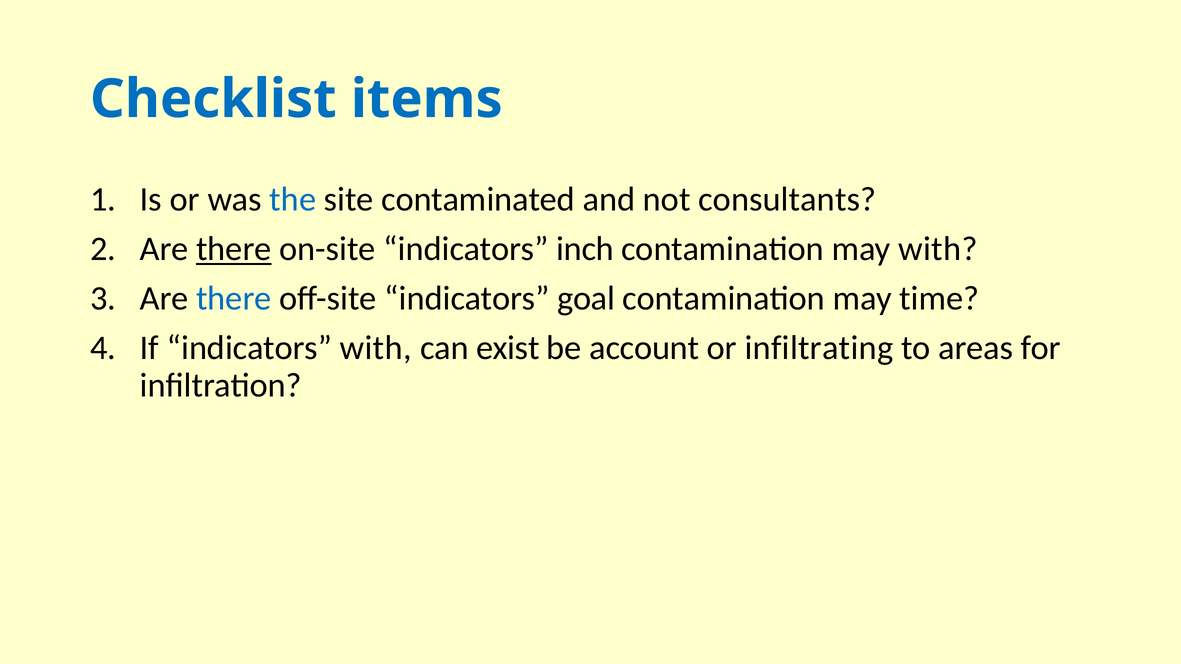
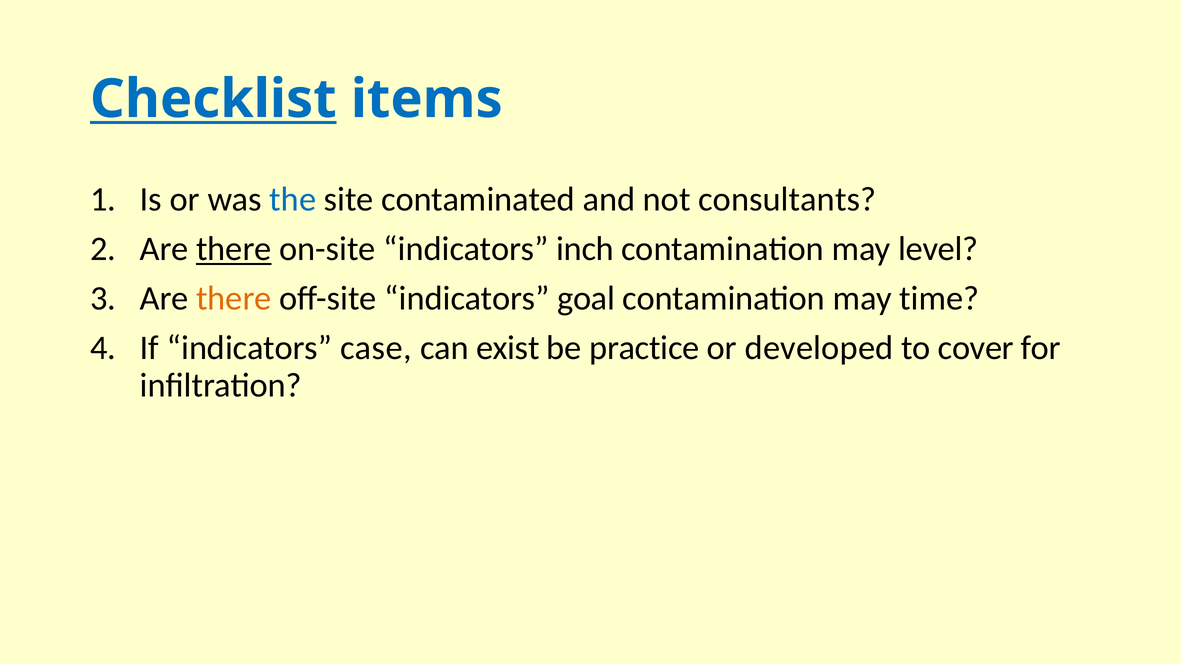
Checklist underline: none -> present
may with: with -> level
there at (234, 299) colour: blue -> orange
indicators with: with -> case
account: account -> practice
infiltrating: infiltrating -> developed
areas: areas -> cover
